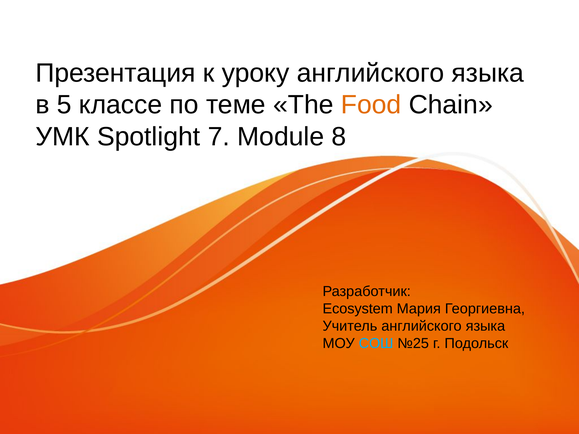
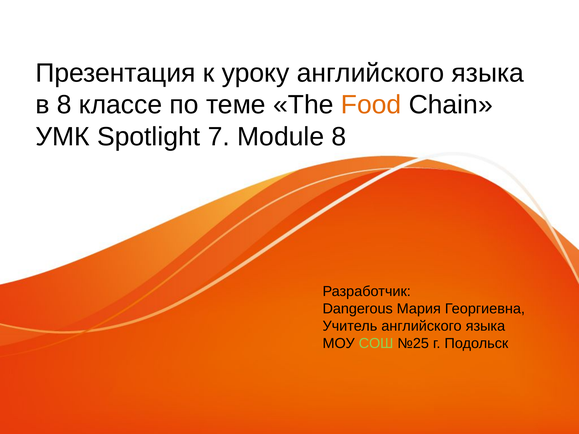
в 5: 5 -> 8
Ecosystem: Ecosystem -> Dangerous
СОШ colour: light blue -> light green
